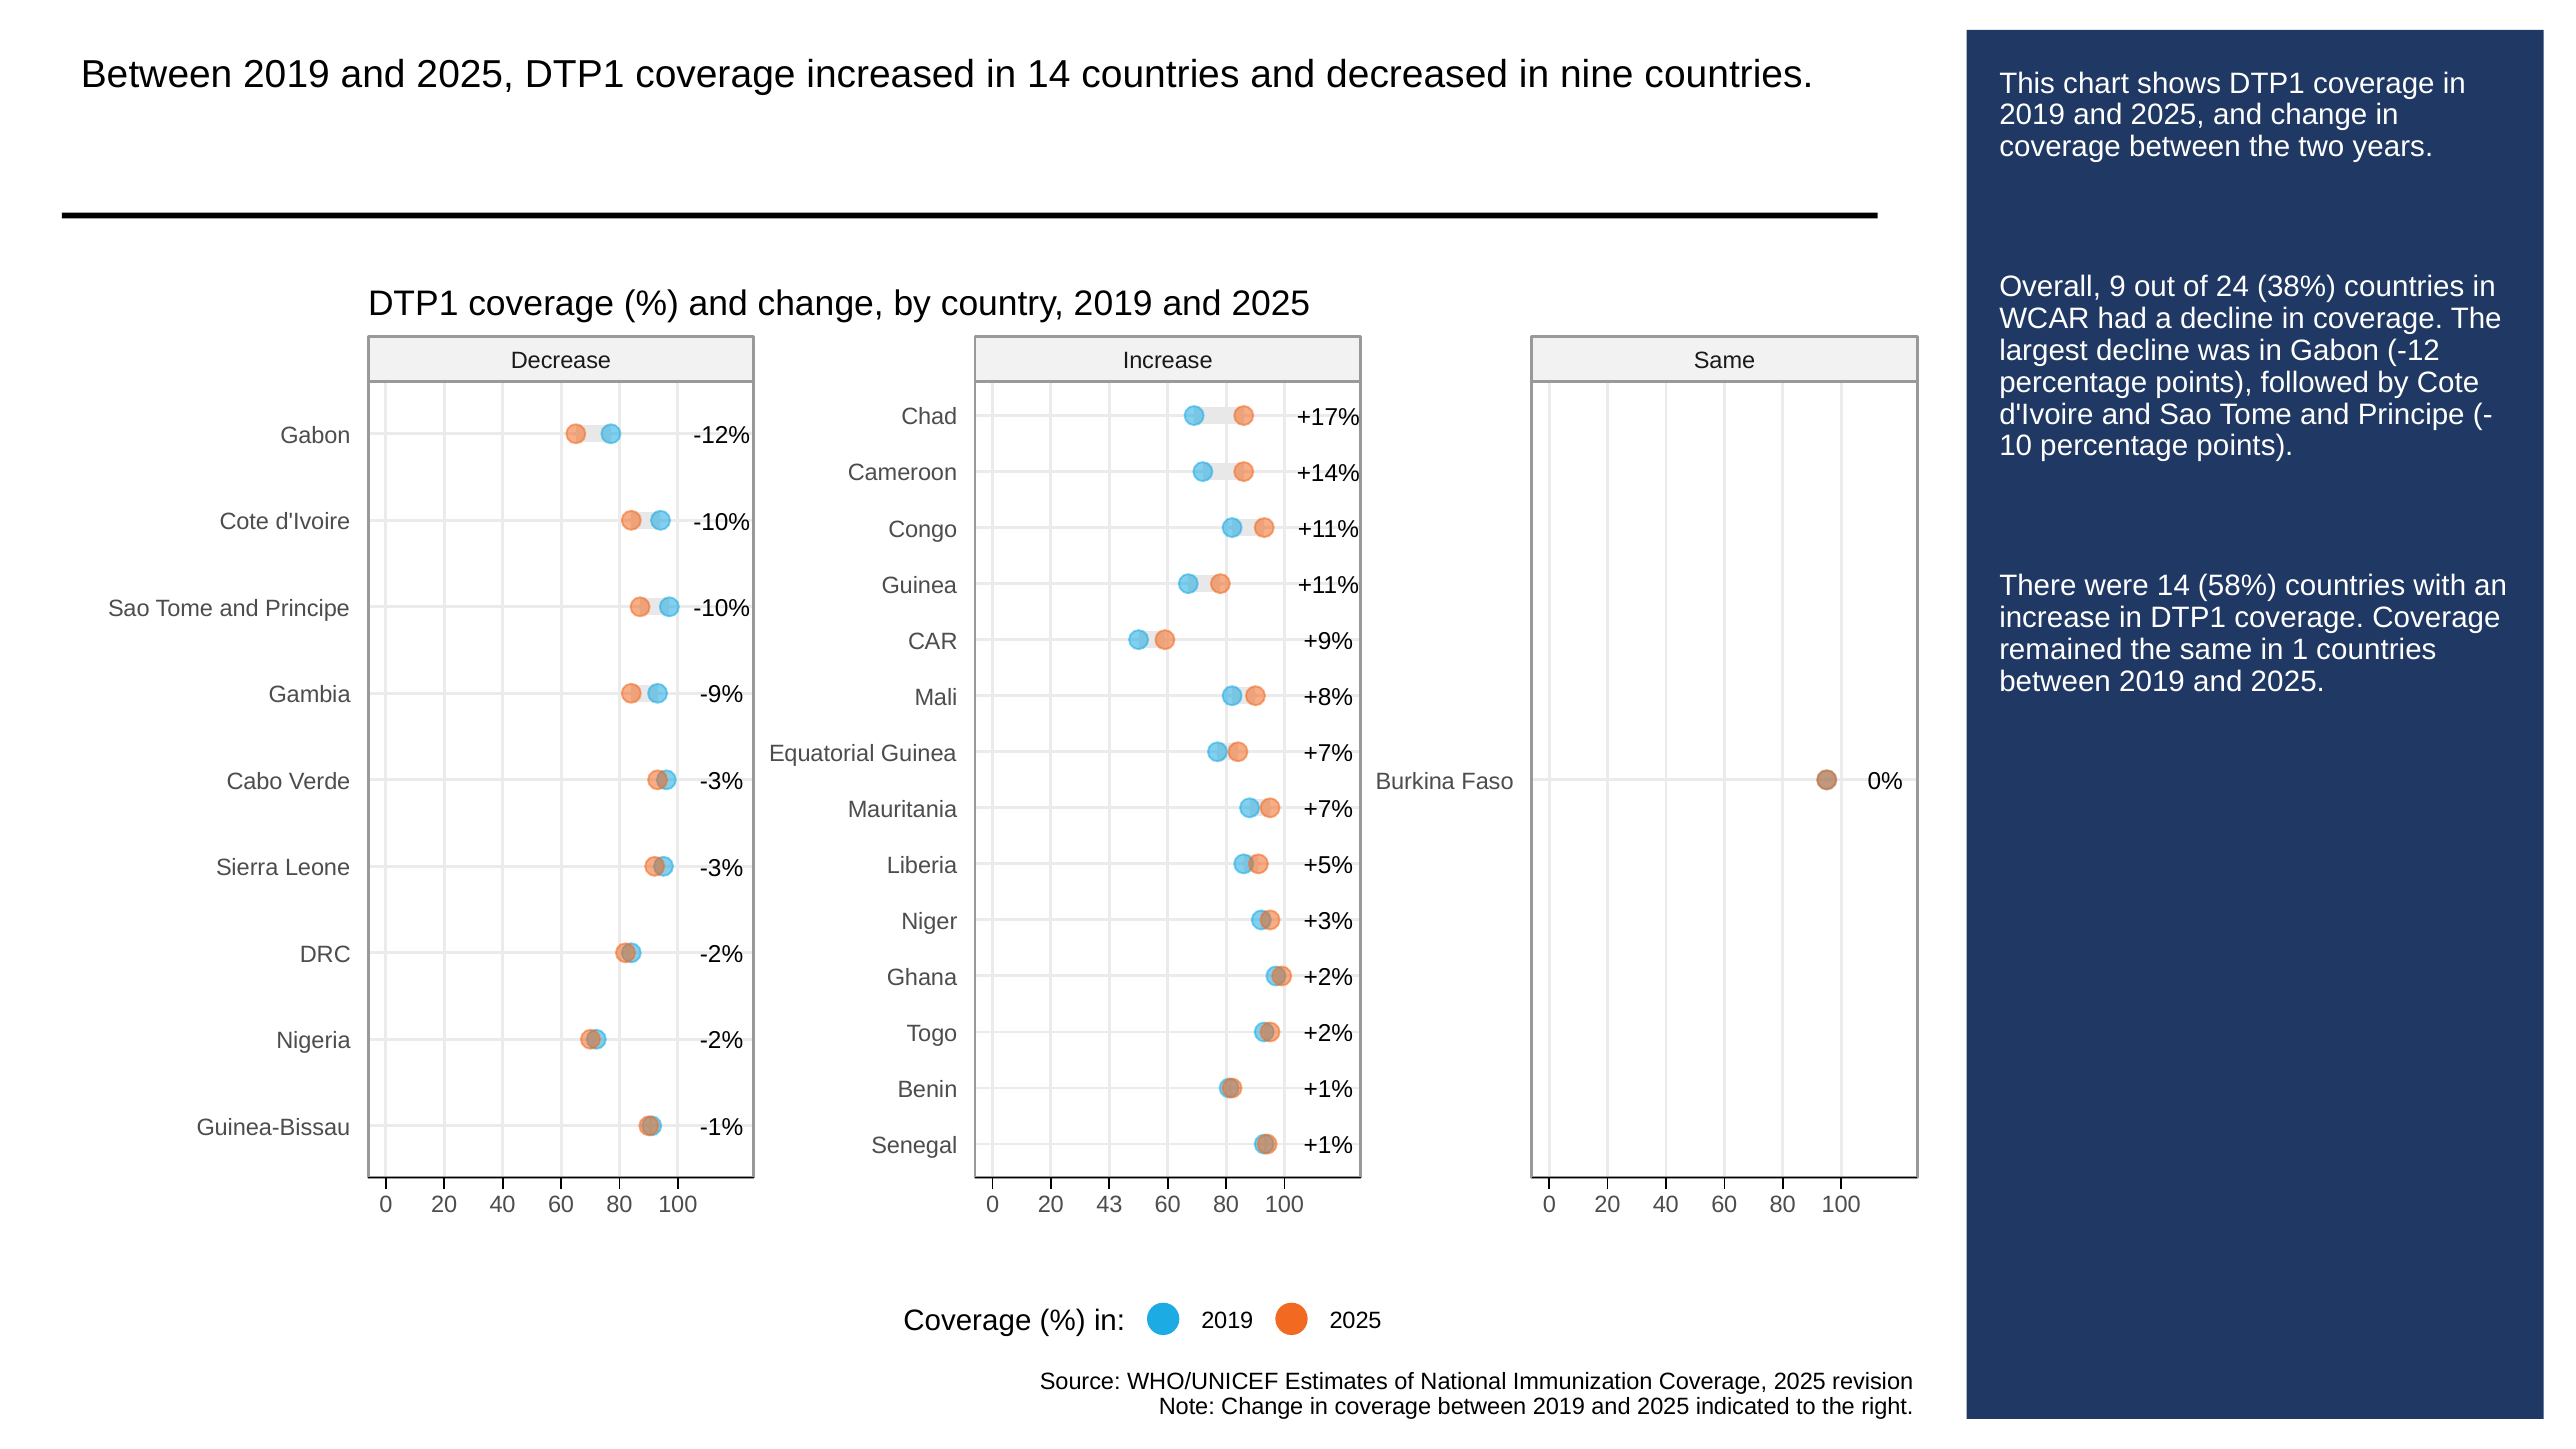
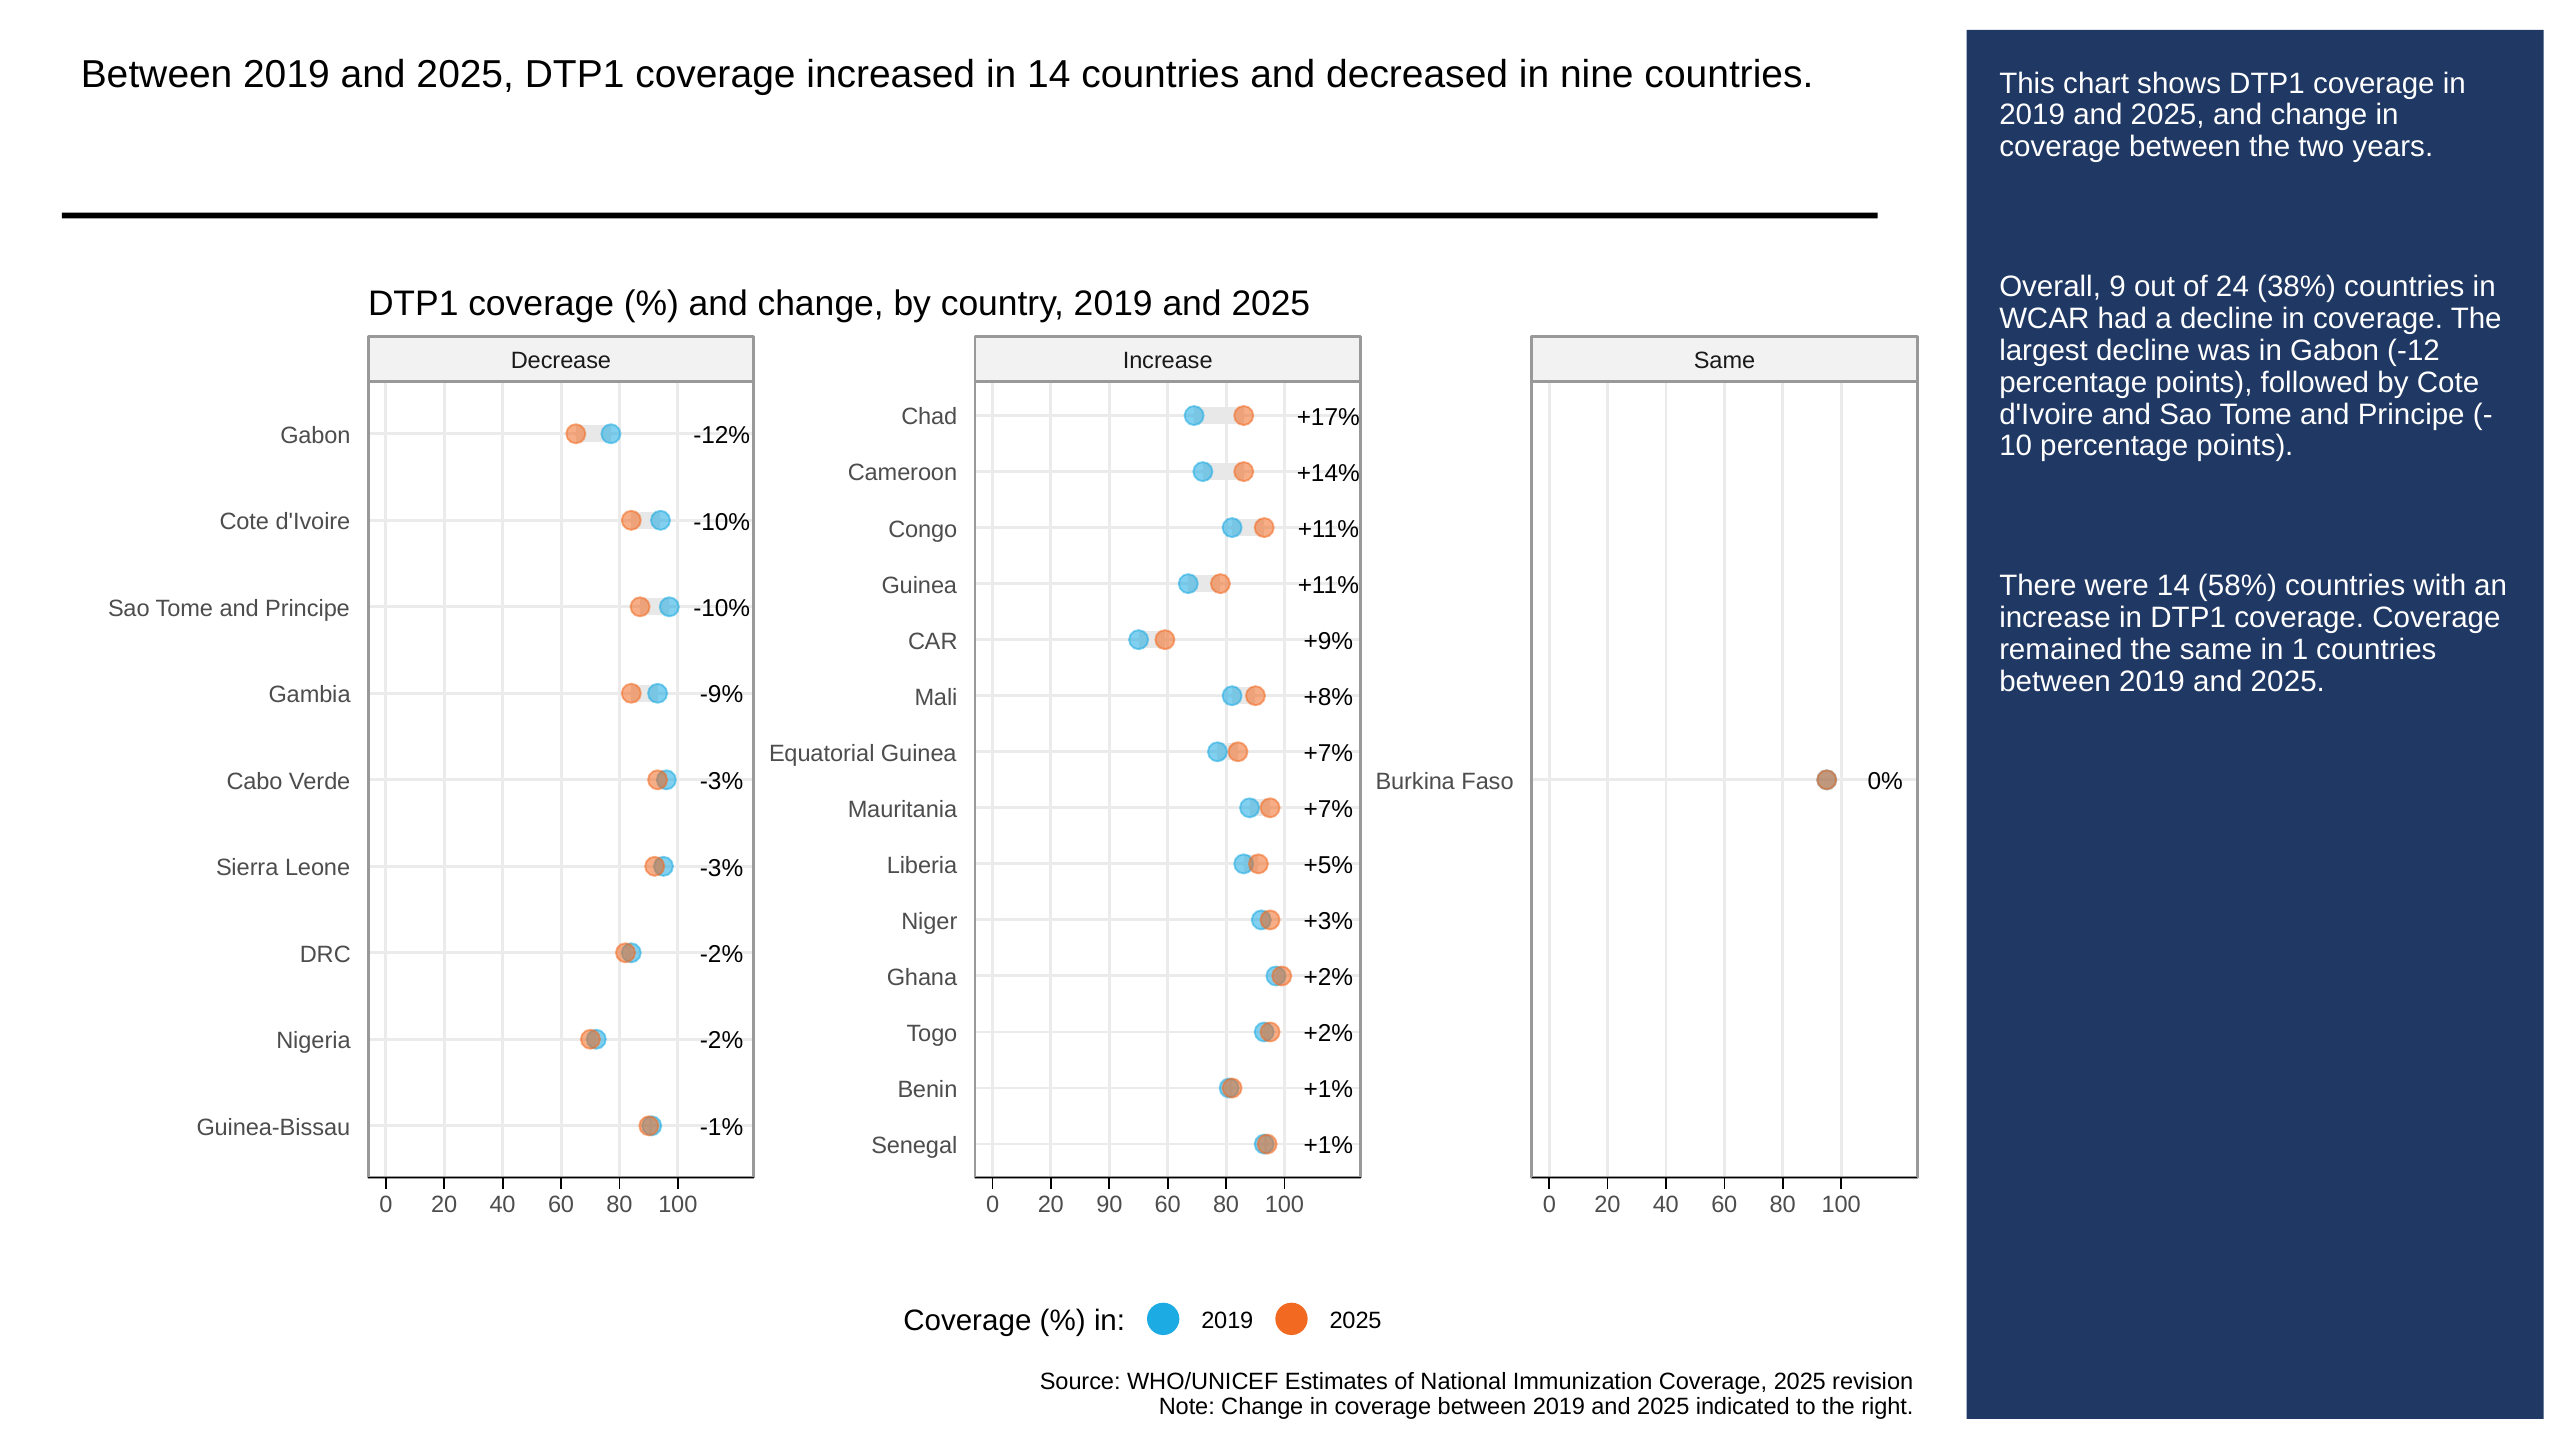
43: 43 -> 90
